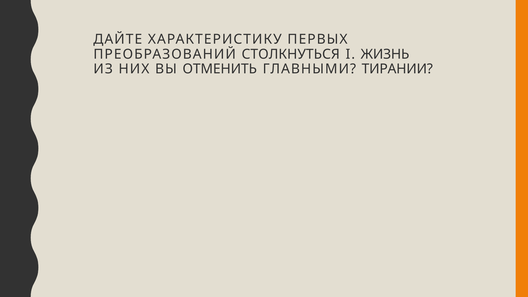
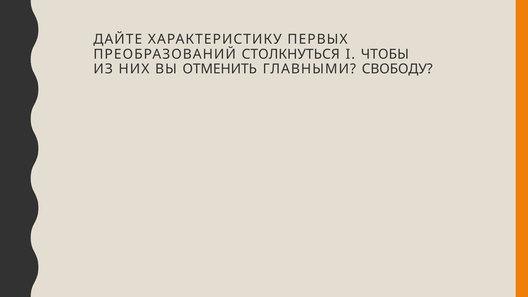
ЖИЗНЬ: ЖИЗНЬ -> ЧТОБЫ
ТИРАНИИ: ТИРАНИИ -> СВОБОДУ
